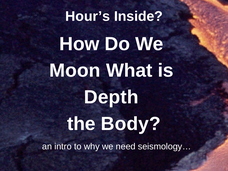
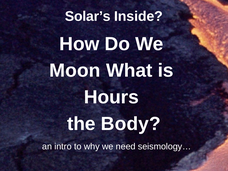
Hour’s: Hour’s -> Solar’s
Depth: Depth -> Hours
